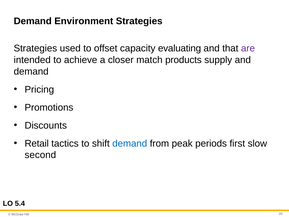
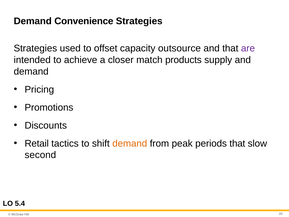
Environment: Environment -> Convenience
evaluating: evaluating -> outsource
demand at (130, 143) colour: blue -> orange
periods first: first -> that
